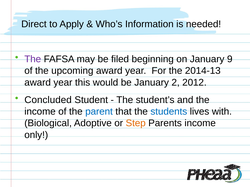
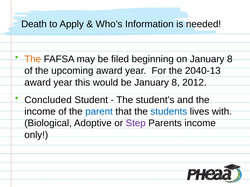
Direct: Direct -> Death
The at (33, 59) colour: purple -> orange
on January 9: 9 -> 8
2014-13: 2014-13 -> 2040-13
be January 2: 2 -> 8
Step colour: orange -> purple
